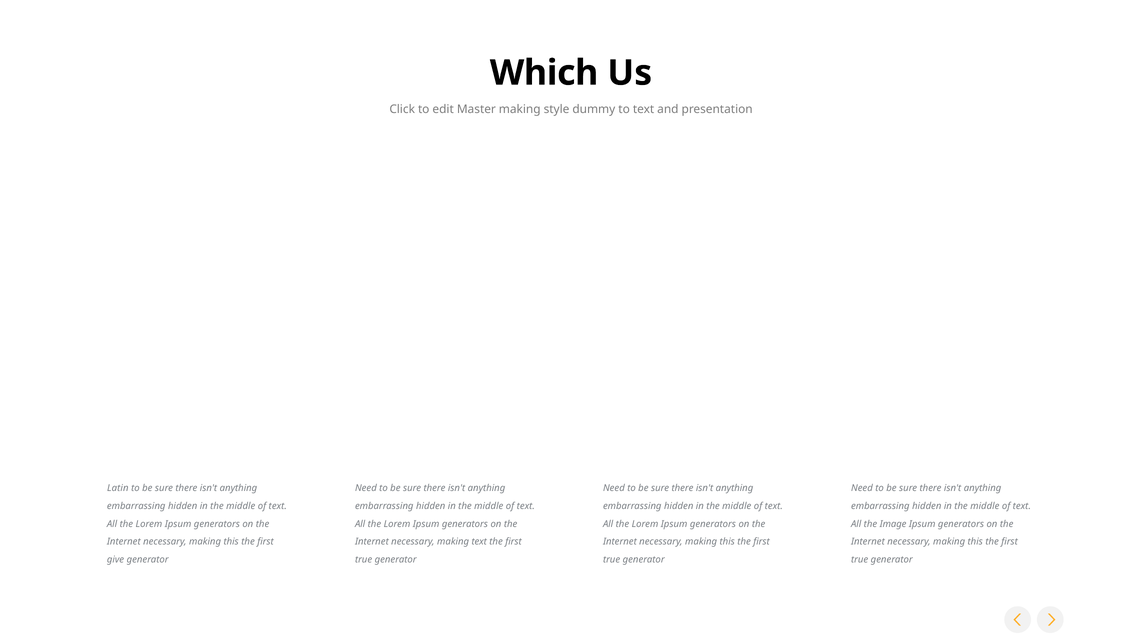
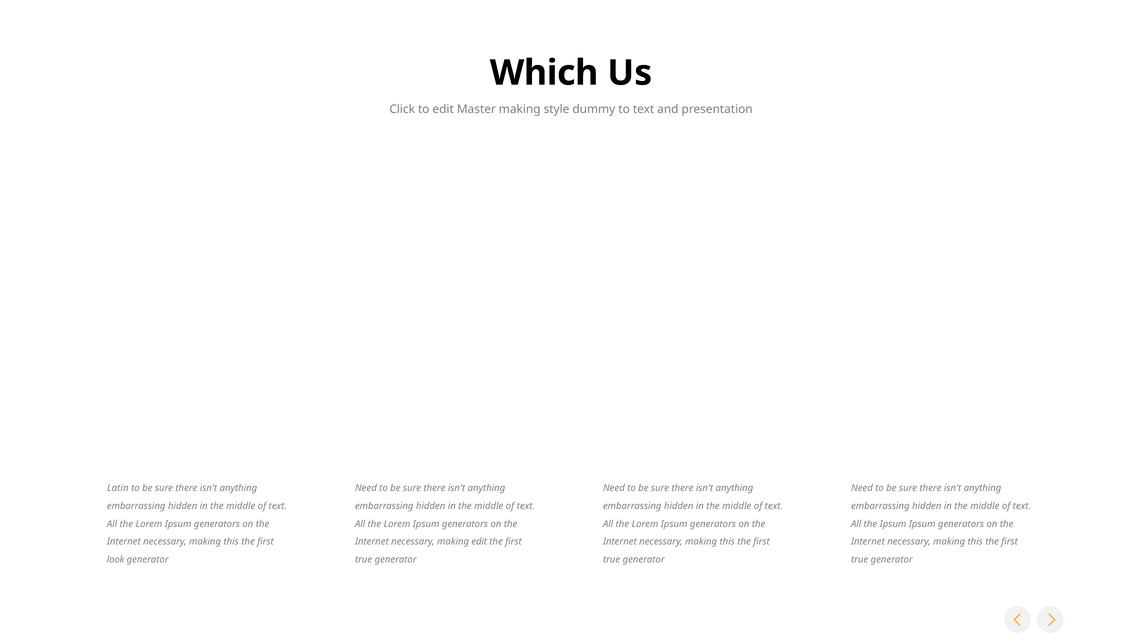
the Image: Image -> Ipsum
making text: text -> edit
give: give -> look
